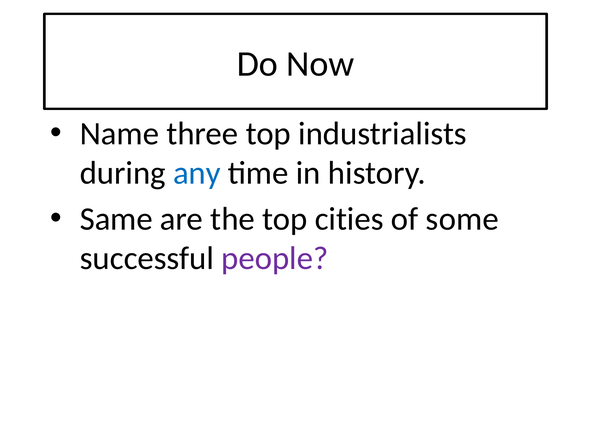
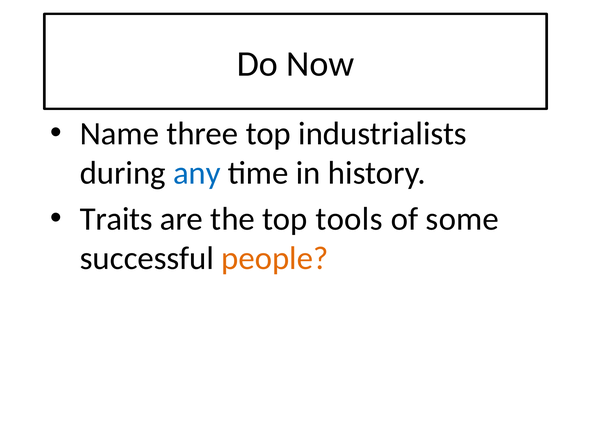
Same: Same -> Traits
cities: cities -> tools
people colour: purple -> orange
